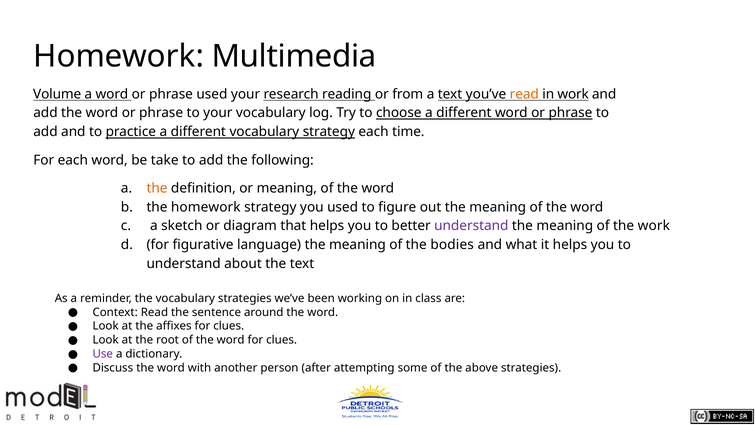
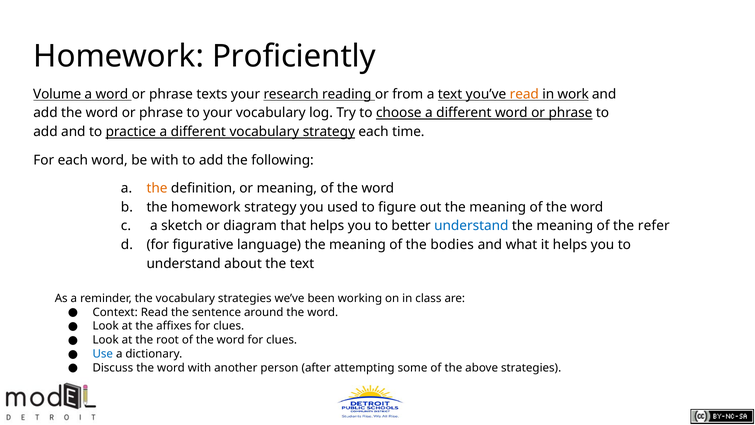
Multimedia: Multimedia -> Proficiently
phrase used: used -> texts
be take: take -> with
understand at (471, 226) colour: purple -> blue
the work: work -> refer
Use colour: purple -> blue
